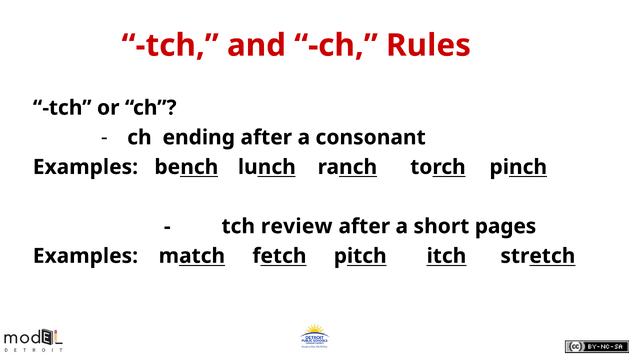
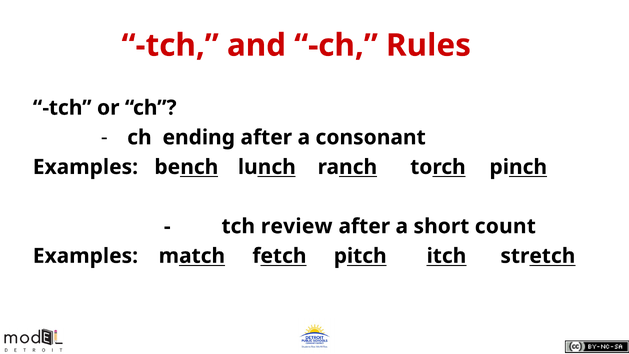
pages: pages -> count
